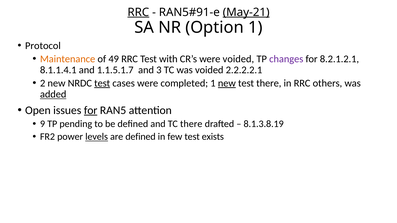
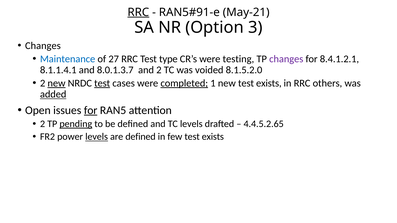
May-21 underline: present -> none
Option 1: 1 -> 3
Protocol at (43, 46): Protocol -> Changes
Maintenance colour: orange -> blue
49: 49 -> 27
with: with -> type
were voided: voided -> testing
8.2.1.2.1: 8.2.1.2.1 -> 8.4.1.2.1
1.1.5.1.7: 1.1.5.1.7 -> 8.0.1.3.7
and 3: 3 -> 2
2.2.2.2.1: 2.2.2.2.1 -> 8.1.5.2.0
new at (57, 83) underline: none -> present
completed underline: none -> present
new at (227, 83) underline: present -> none
there at (269, 83): there -> exists
9 at (43, 124): 9 -> 2
pending underline: none -> present
TC there: there -> levels
8.1.3.8.19: 8.1.3.8.19 -> 4.4.5.2.65
